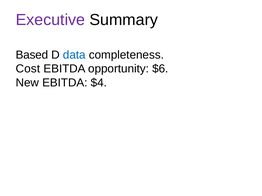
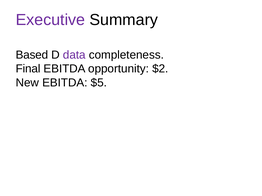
data colour: blue -> purple
Cost: Cost -> Final
$6: $6 -> $2
$4: $4 -> $5
